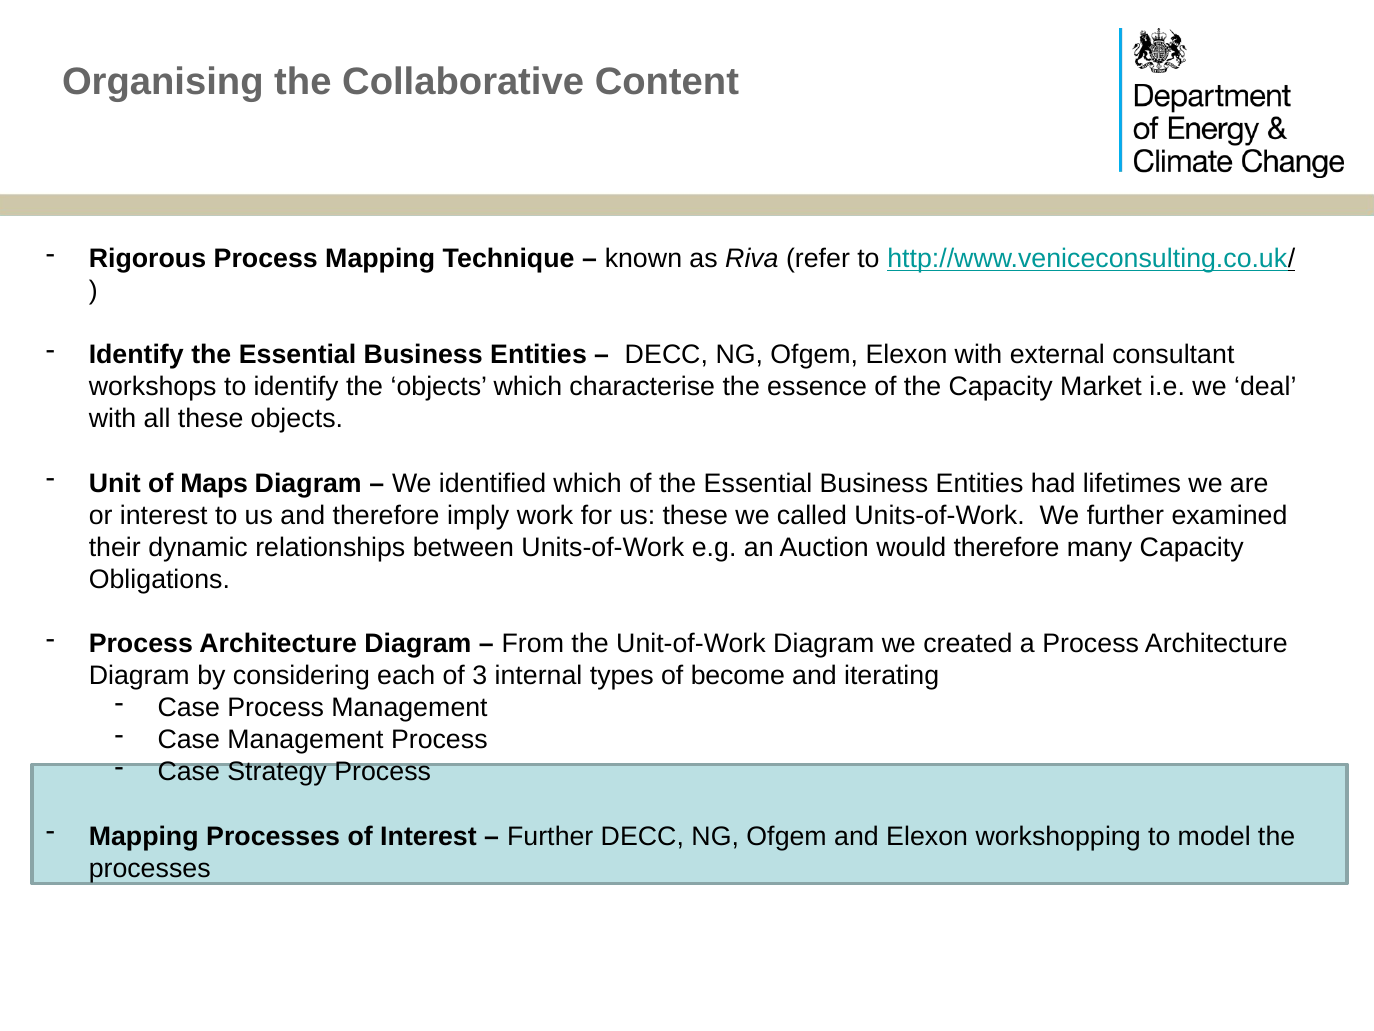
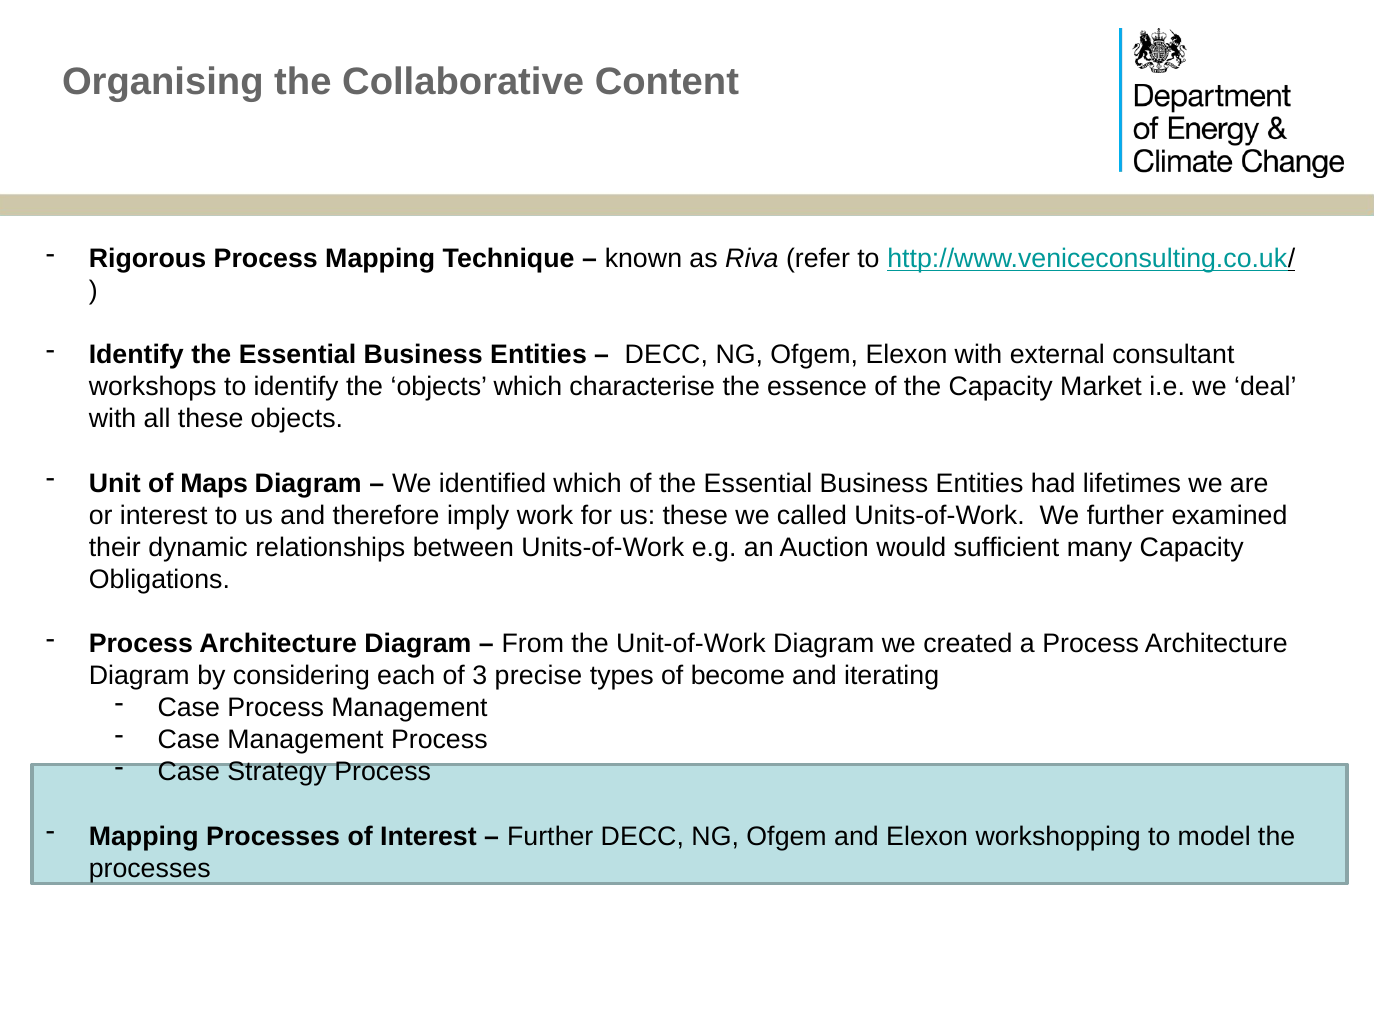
would therefore: therefore -> sufficient
internal: internal -> precise
